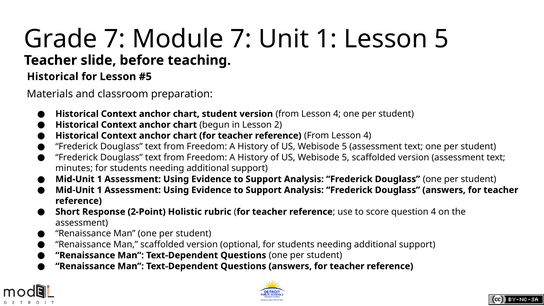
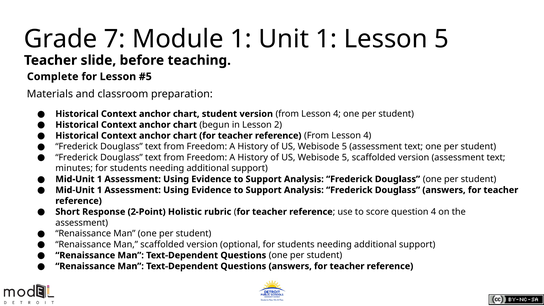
Module 7: 7 -> 1
Historical at (53, 77): Historical -> Complete
